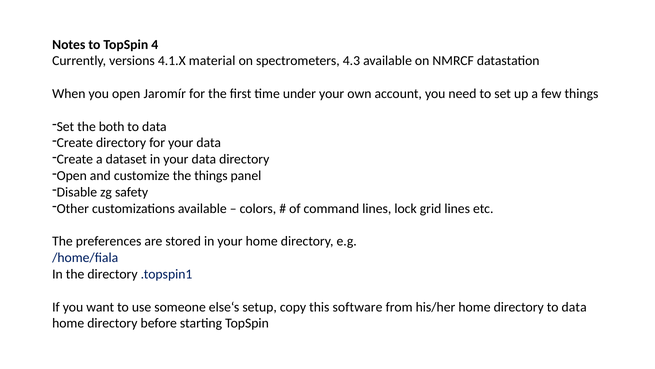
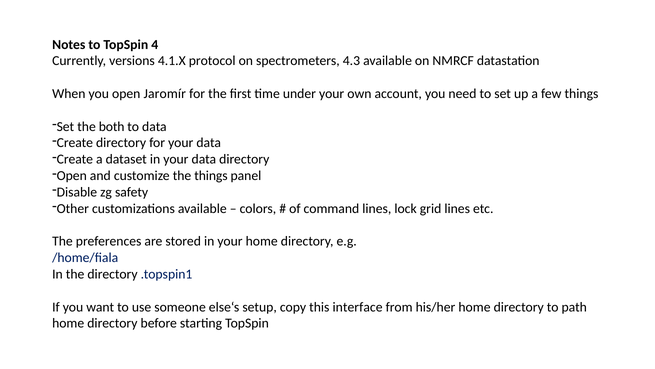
material: material -> protocol
software: software -> interface
directory to data: data -> path
